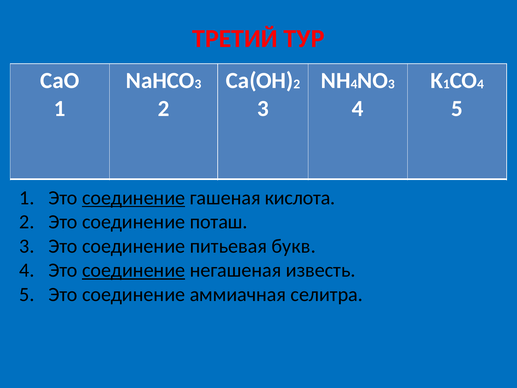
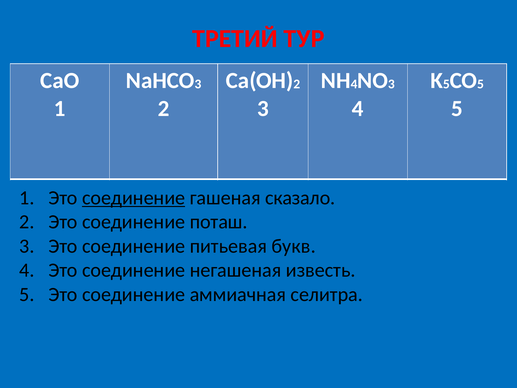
1 at (446, 84): 1 -> 5
4 at (481, 84): 4 -> 5
кислота: кислота -> сказало
соединение at (134, 270) underline: present -> none
